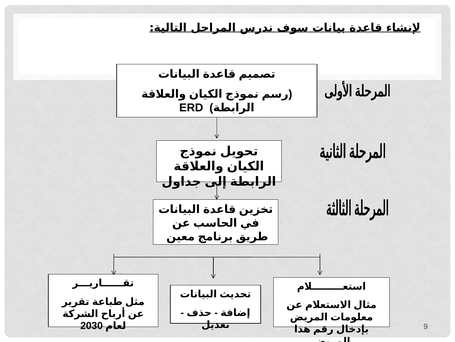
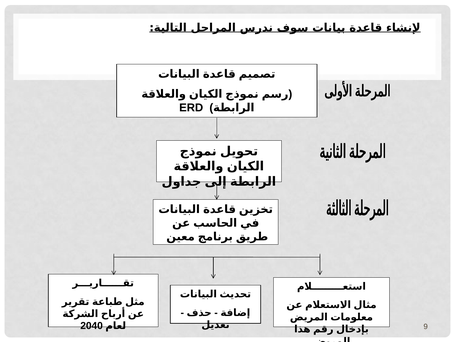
2030: 2030 -> 2040
